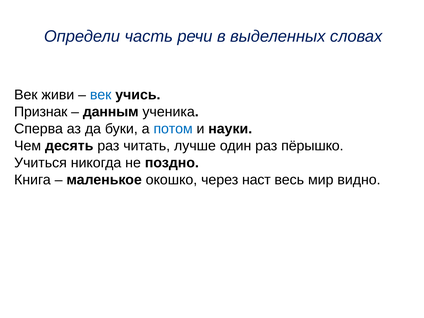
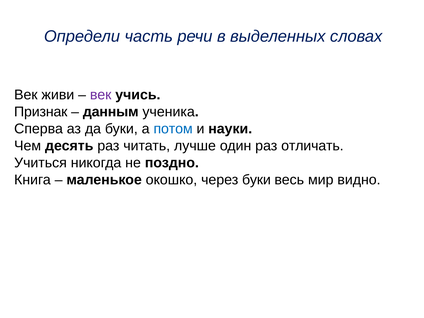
век at (101, 95) colour: blue -> purple
пёрышко: пёрышко -> отличать
через наст: наст -> буки
